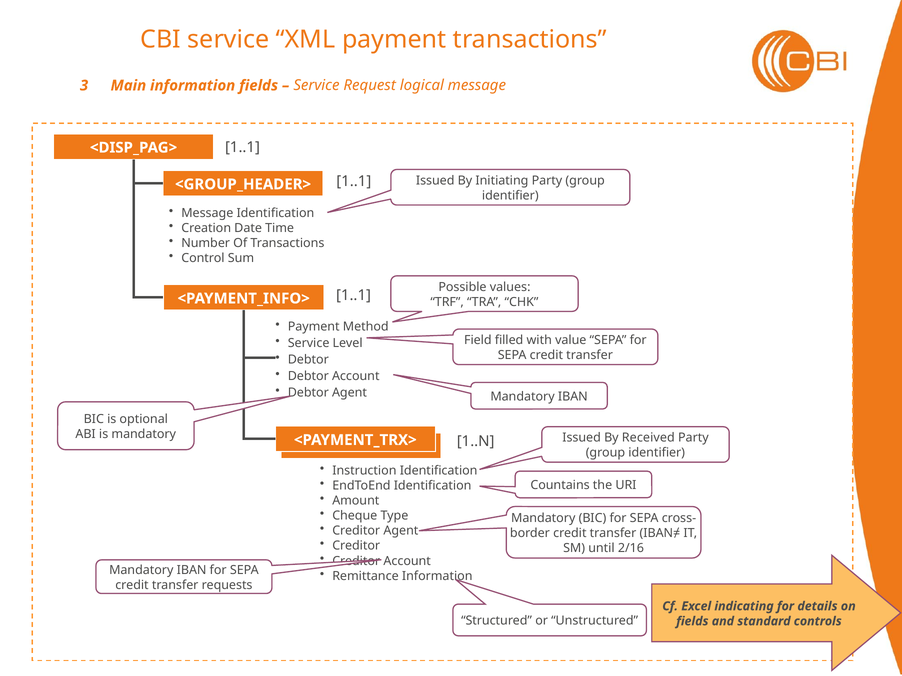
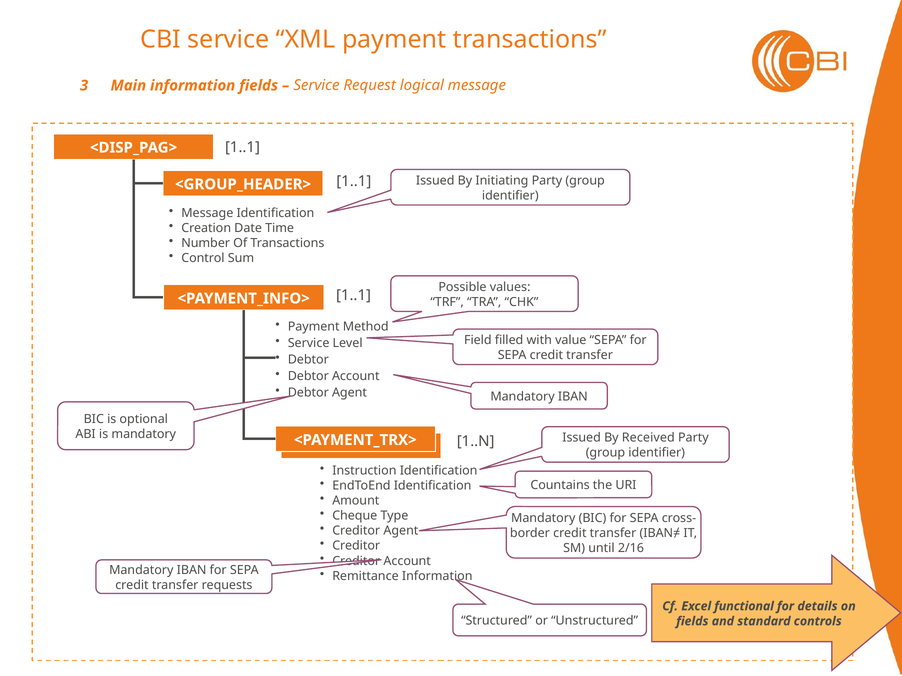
indicating: indicating -> functional
